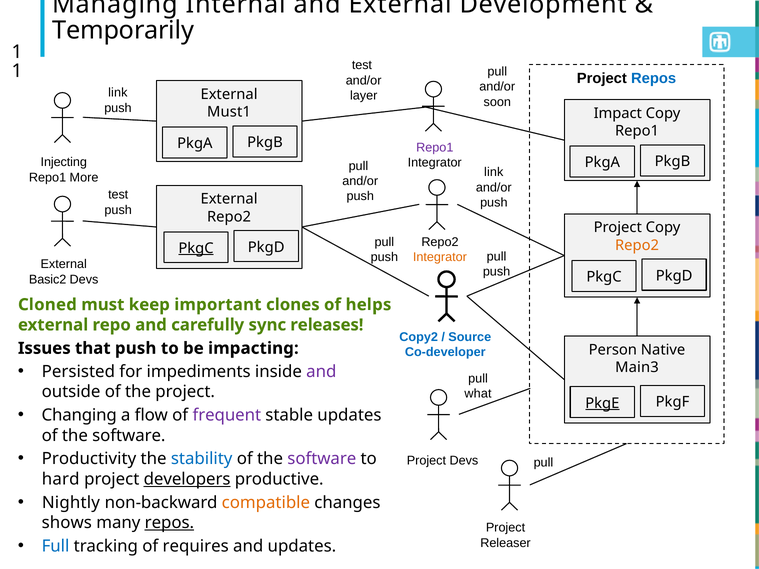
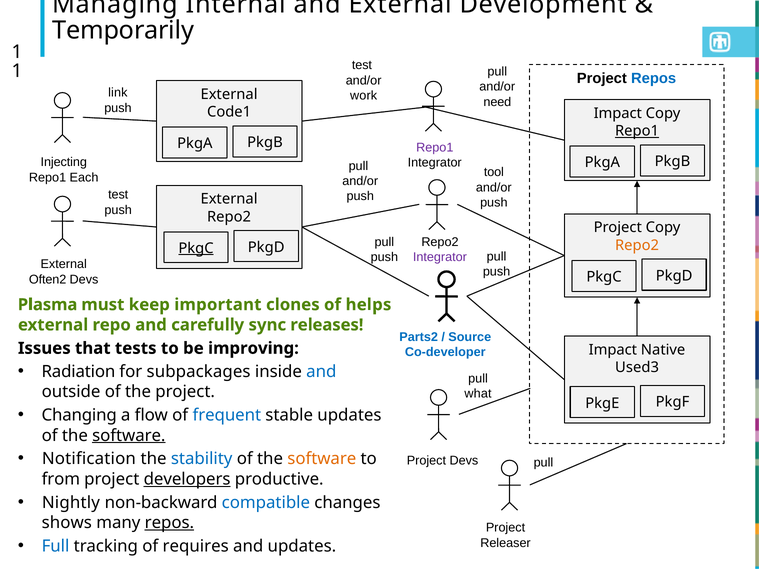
layer: layer -> work
soon: soon -> need
Must1: Must1 -> Code1
Repo1 at (637, 131) underline: none -> present
link at (494, 172): link -> tool
More: More -> Each
Integrator at (440, 257) colour: orange -> purple
Basic2: Basic2 -> Often2
Cloned: Cloned -> Plasma
Copy2: Copy2 -> Parts2
that push: push -> tests
impacting: impacting -> improving
Person at (613, 350): Person -> Impact
Persisted: Persisted -> Radiation
impediments: impediments -> subpackages
and at (321, 372) colour: purple -> blue
Main3: Main3 -> Used3
PkgE underline: present -> none
frequent colour: purple -> blue
software at (129, 436) underline: none -> present
Productivity: Productivity -> Notification
software at (322, 459) colour: purple -> orange
hard: hard -> from
compatible colour: orange -> blue
